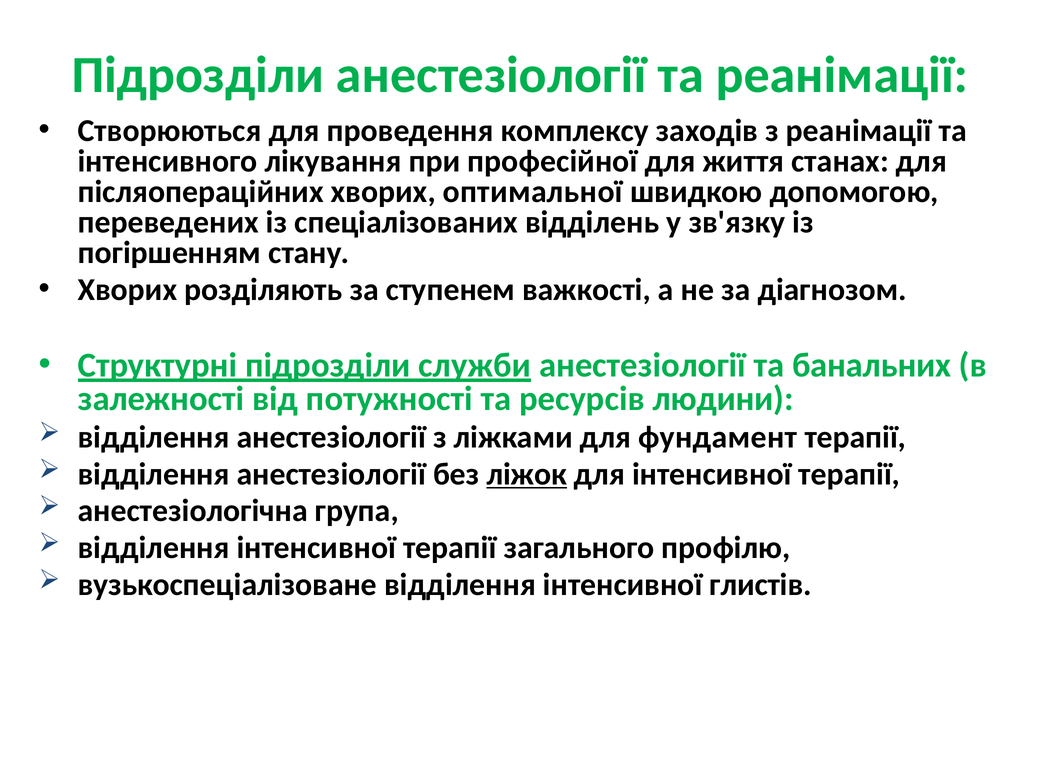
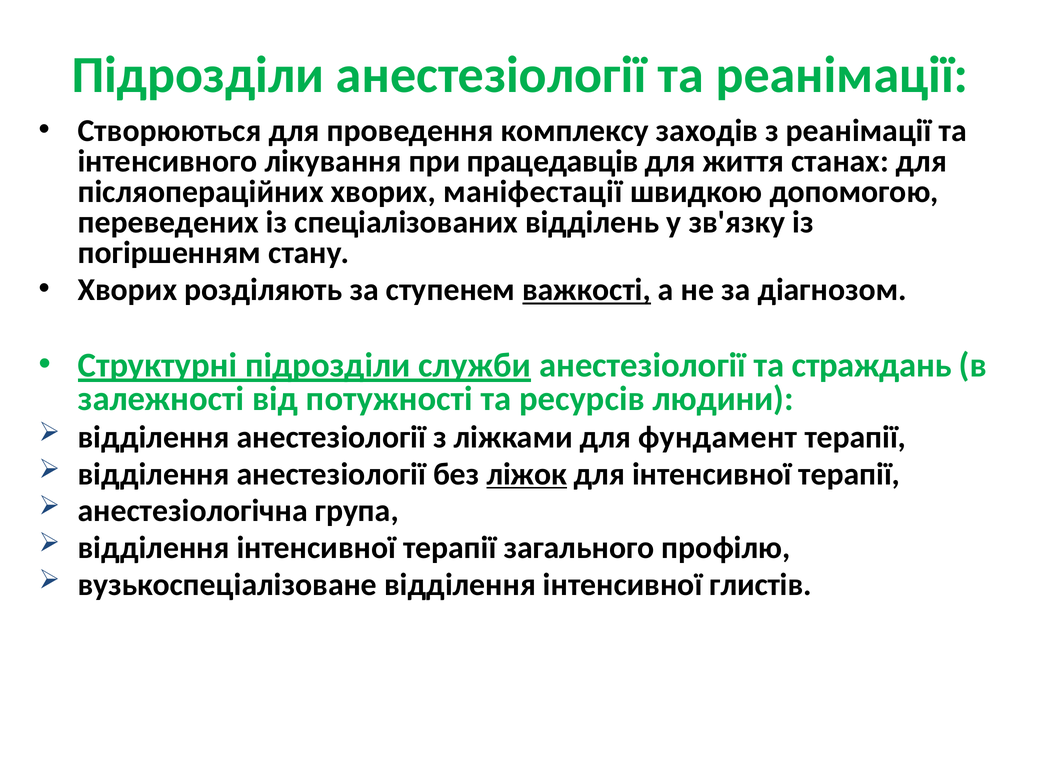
професійної: професійної -> працедавців
оптимальної: оптимальної -> маніфестації
важкості underline: none -> present
банальних: банальних -> страждань
